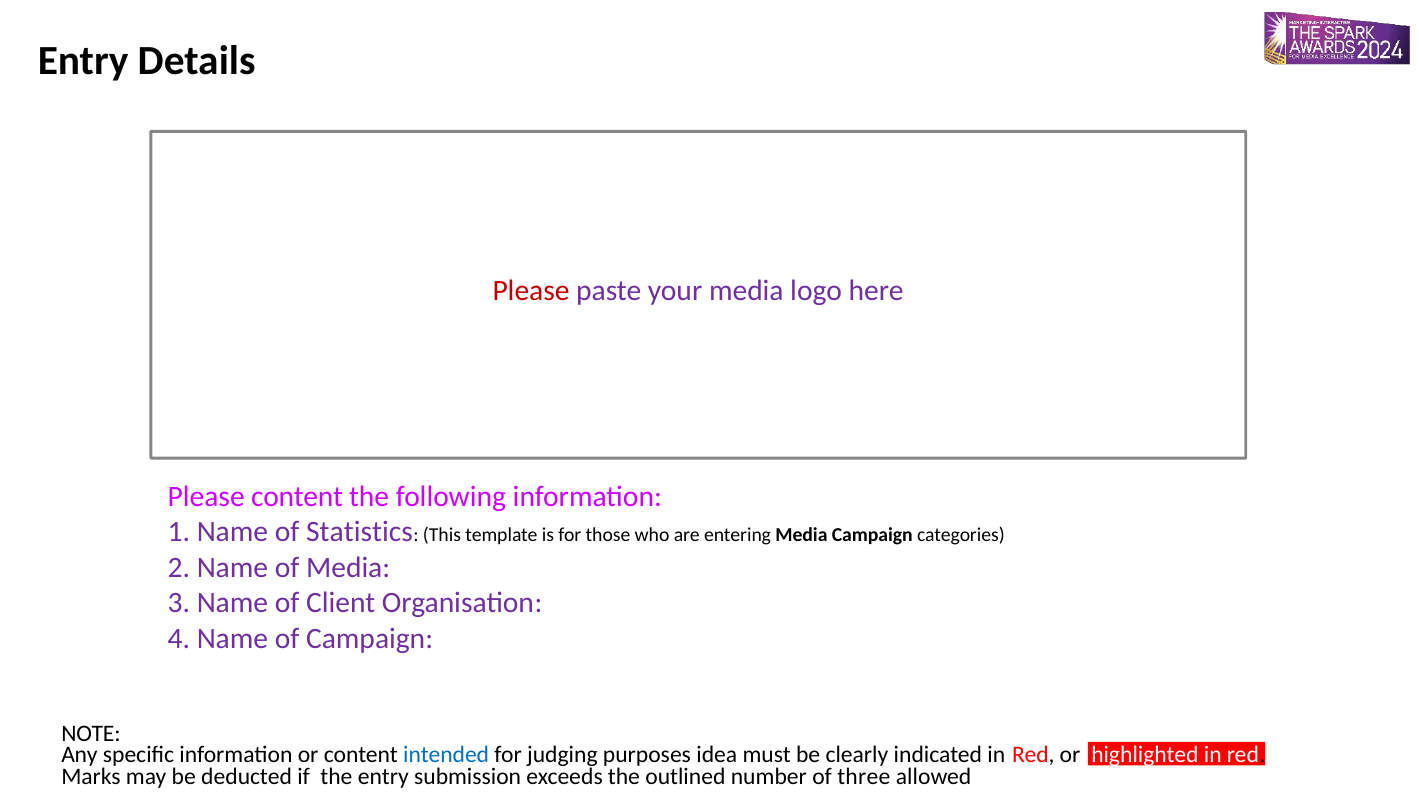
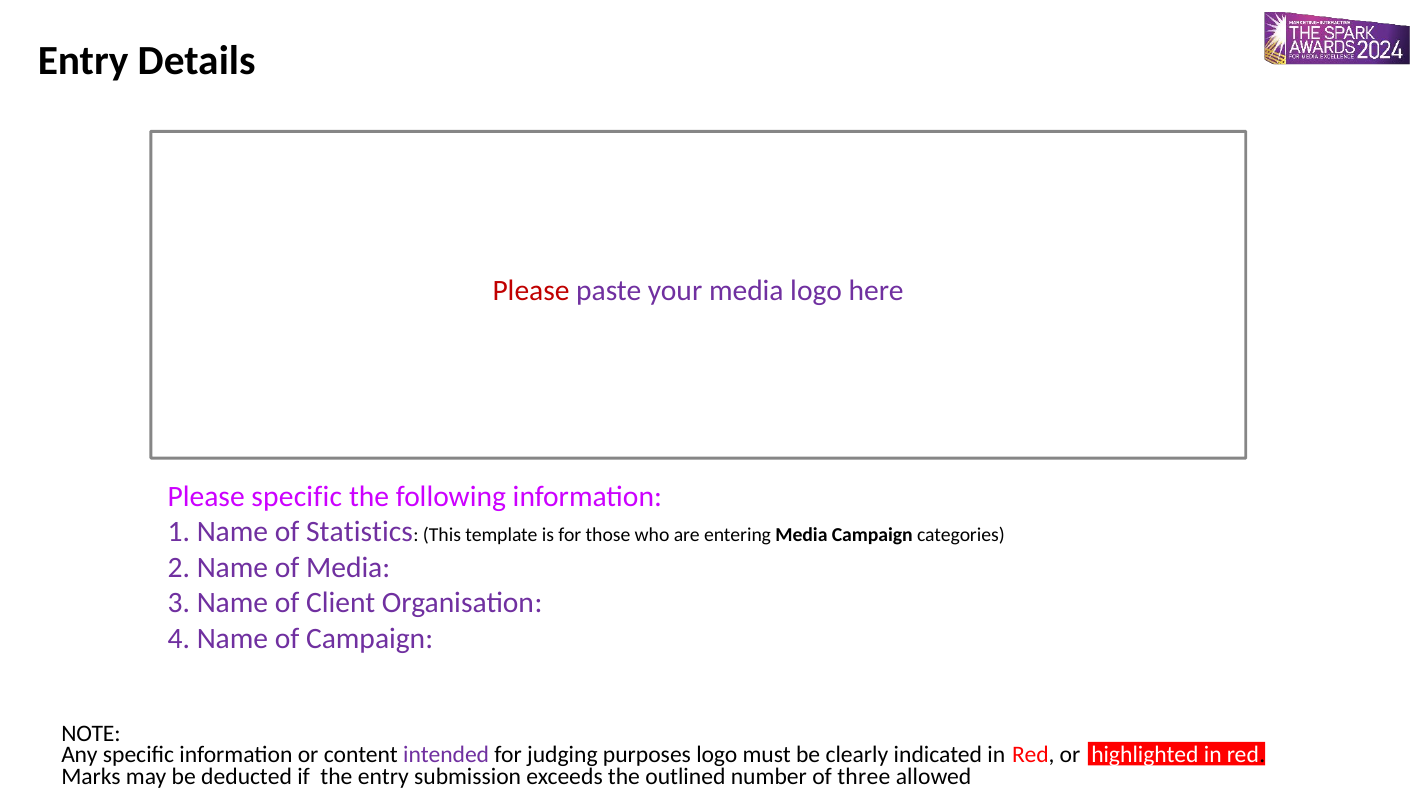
Please content: content -> specific
intended colour: blue -> purple
purposes idea: idea -> logo
